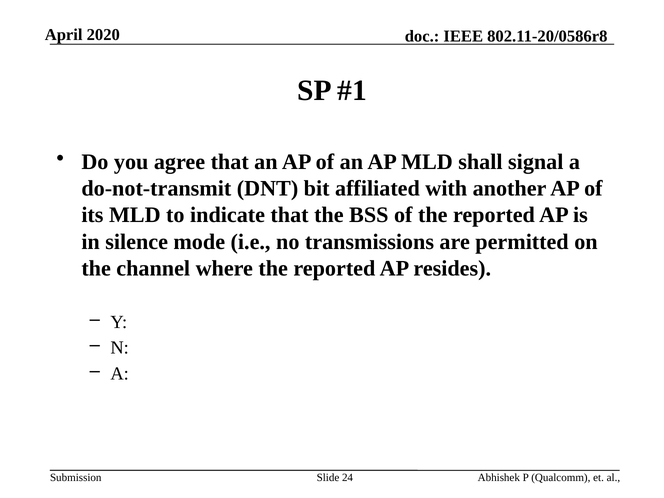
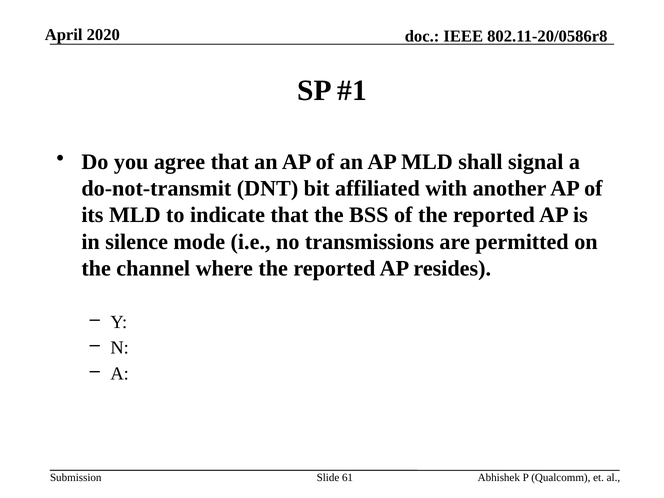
24: 24 -> 61
